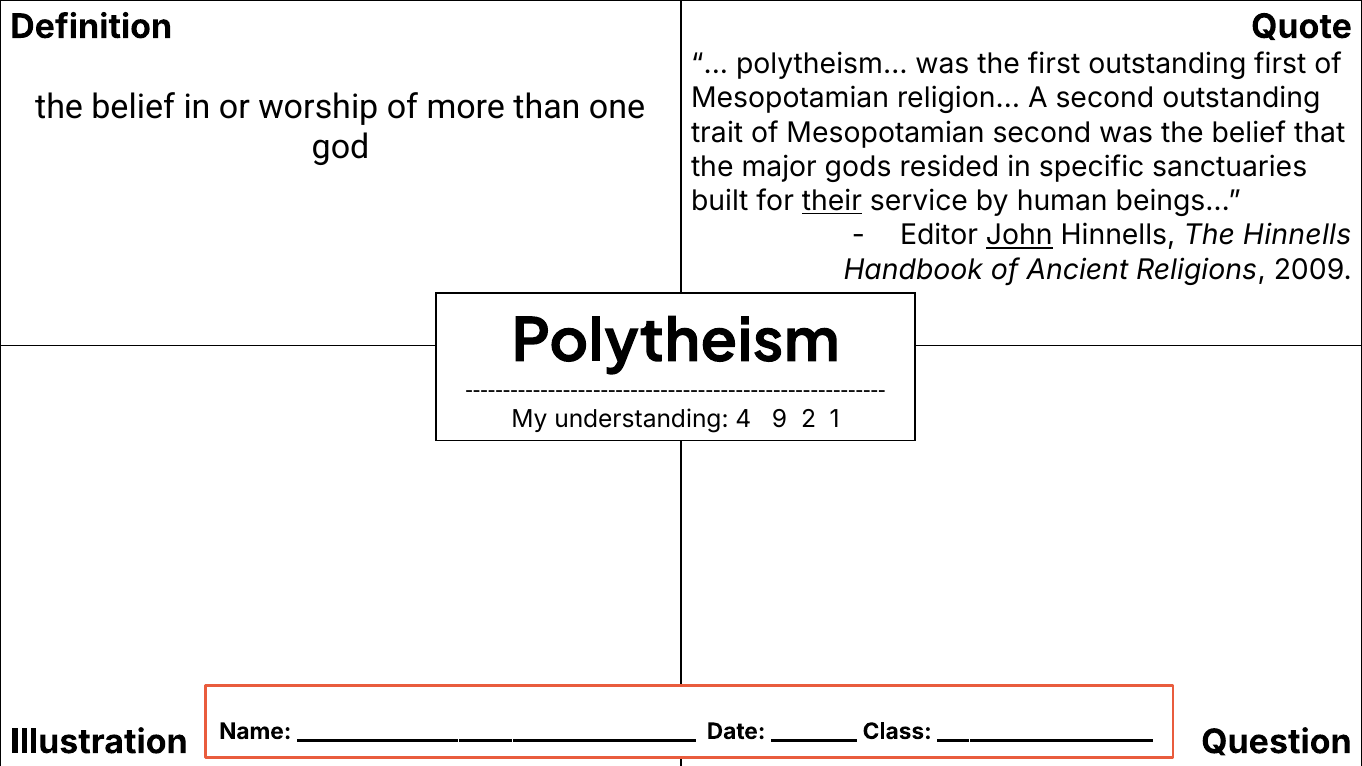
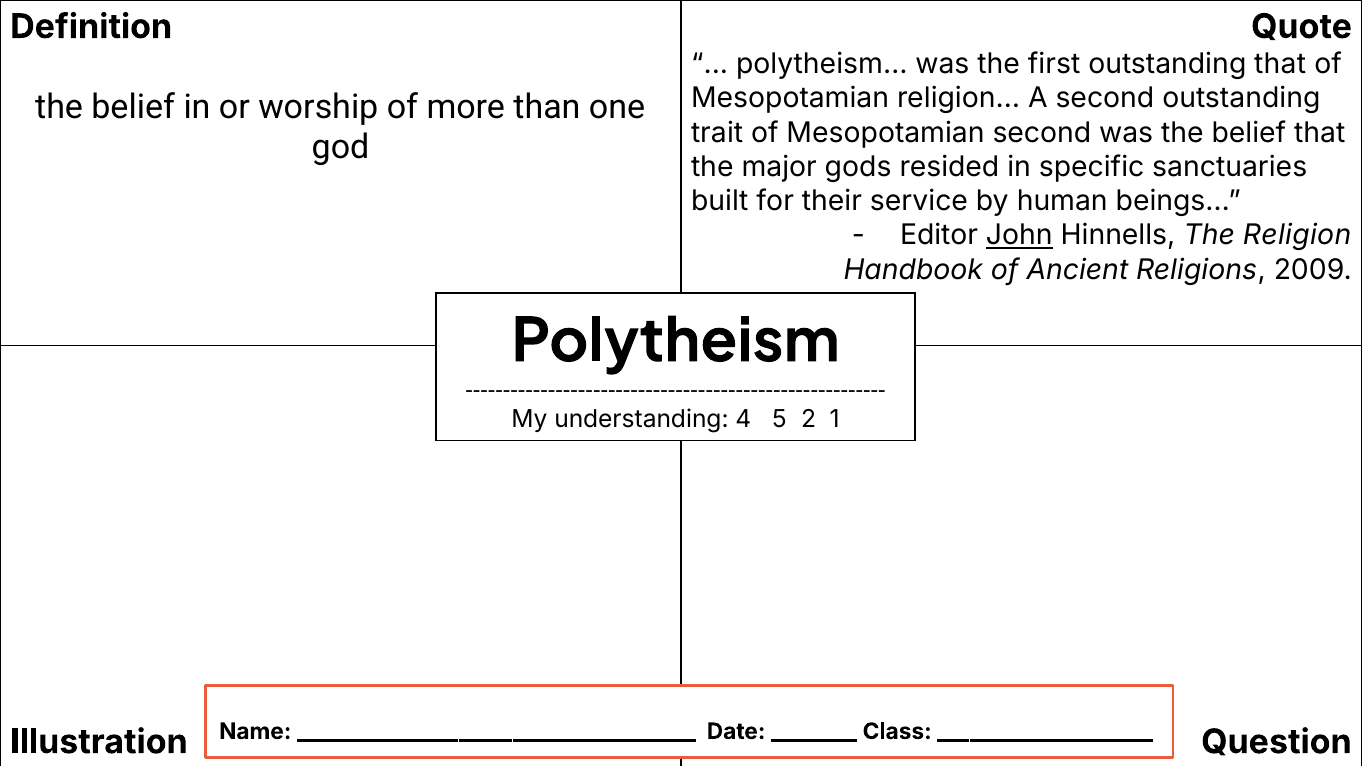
outstanding first: first -> that
their underline: present -> none
The Hinnells: Hinnells -> Religion
9: 9 -> 5
